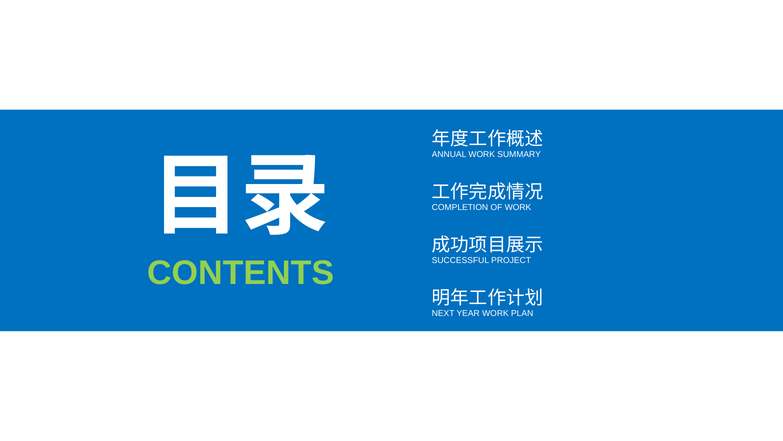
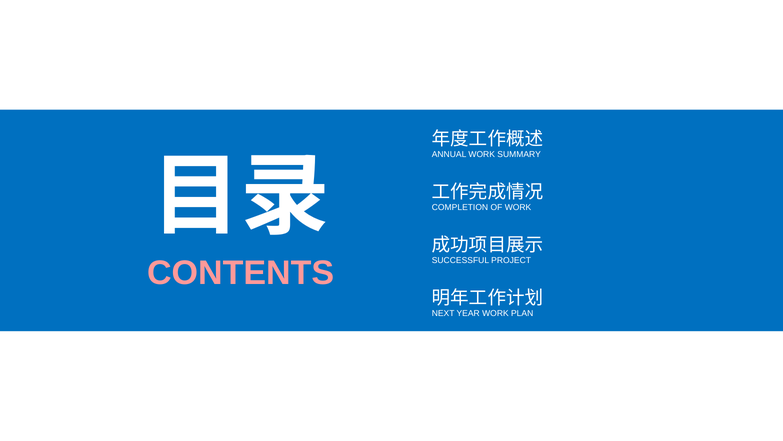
CONTENTS colour: light green -> pink
